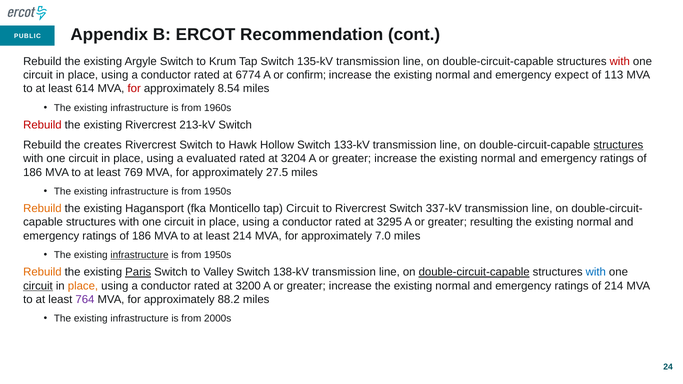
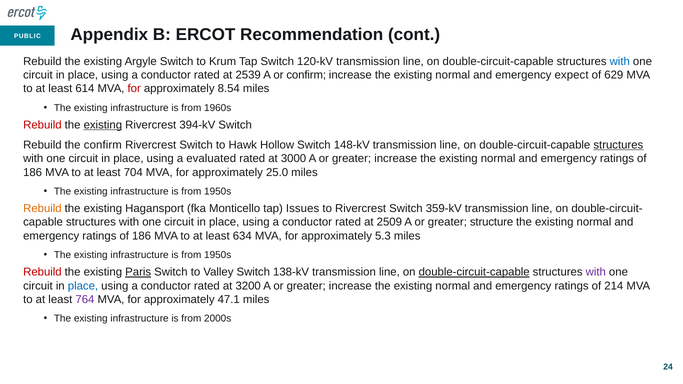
135-kV: 135-kV -> 120-kV
with at (620, 61) colour: red -> blue
6774: 6774 -> 2539
113: 113 -> 629
existing at (103, 125) underline: none -> present
213-kV: 213-kV -> 394-kV
the creates: creates -> confirm
133-kV: 133-kV -> 148-kV
3204: 3204 -> 3000
769: 769 -> 704
27.5: 27.5 -> 25.0
tap Circuit: Circuit -> Issues
337-kV: 337-kV -> 359-kV
3295: 3295 -> 2509
resulting: resulting -> structure
least 214: 214 -> 634
7.0: 7.0 -> 5.3
infrastructure at (140, 255) underline: present -> none
Rebuild at (42, 272) colour: orange -> red
with at (596, 272) colour: blue -> purple
circuit at (38, 286) underline: present -> none
place at (83, 286) colour: orange -> blue
88.2: 88.2 -> 47.1
